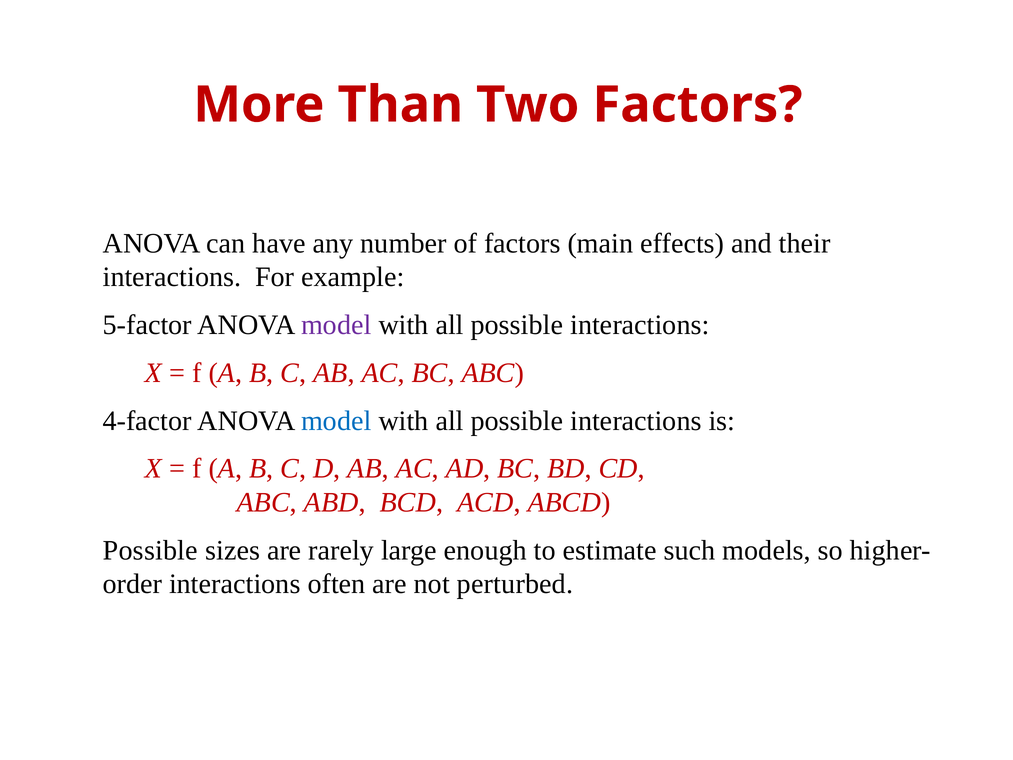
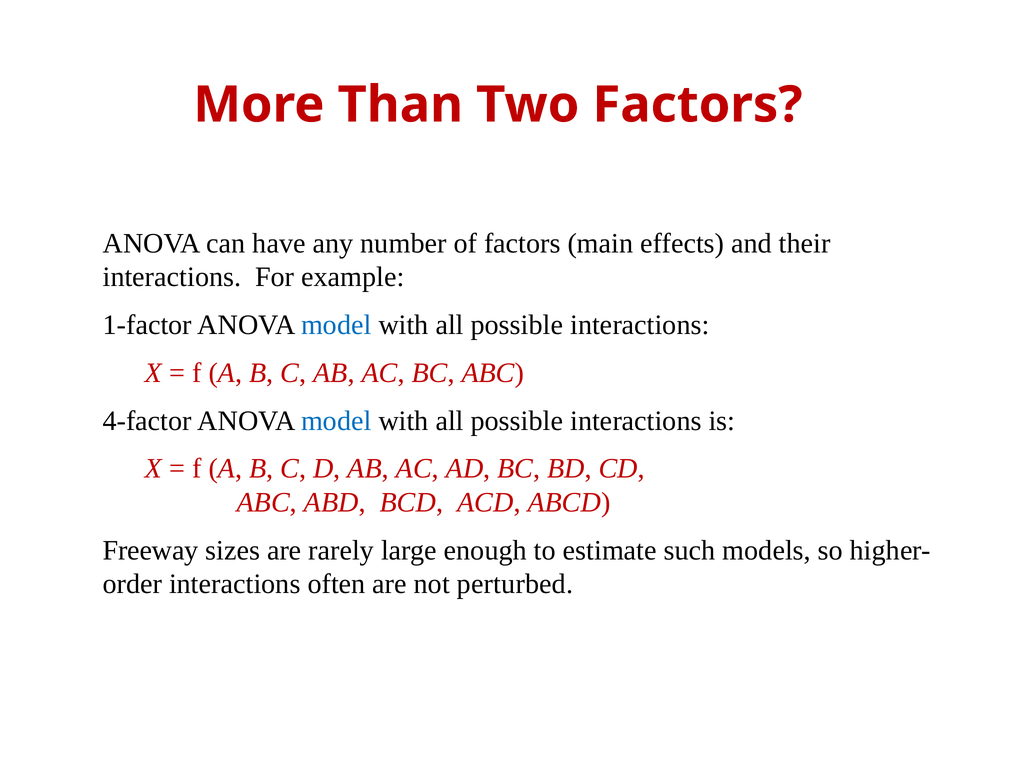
5-factor: 5-factor -> 1-factor
model at (336, 325) colour: purple -> blue
Possible at (150, 550): Possible -> Freeway
